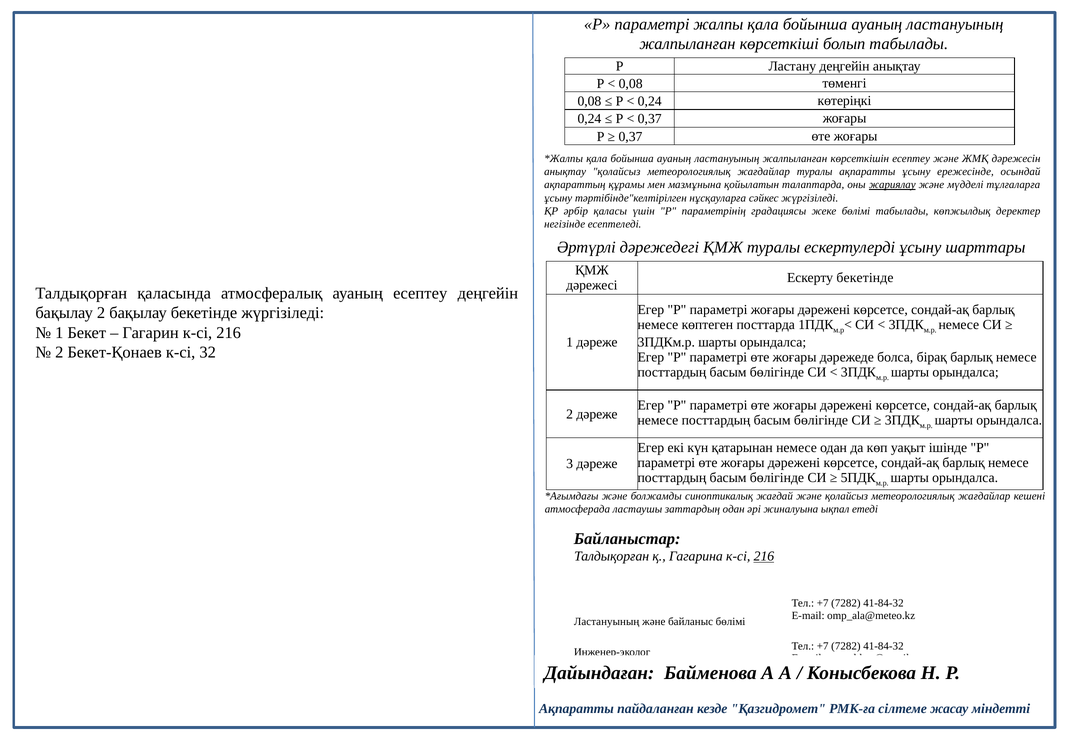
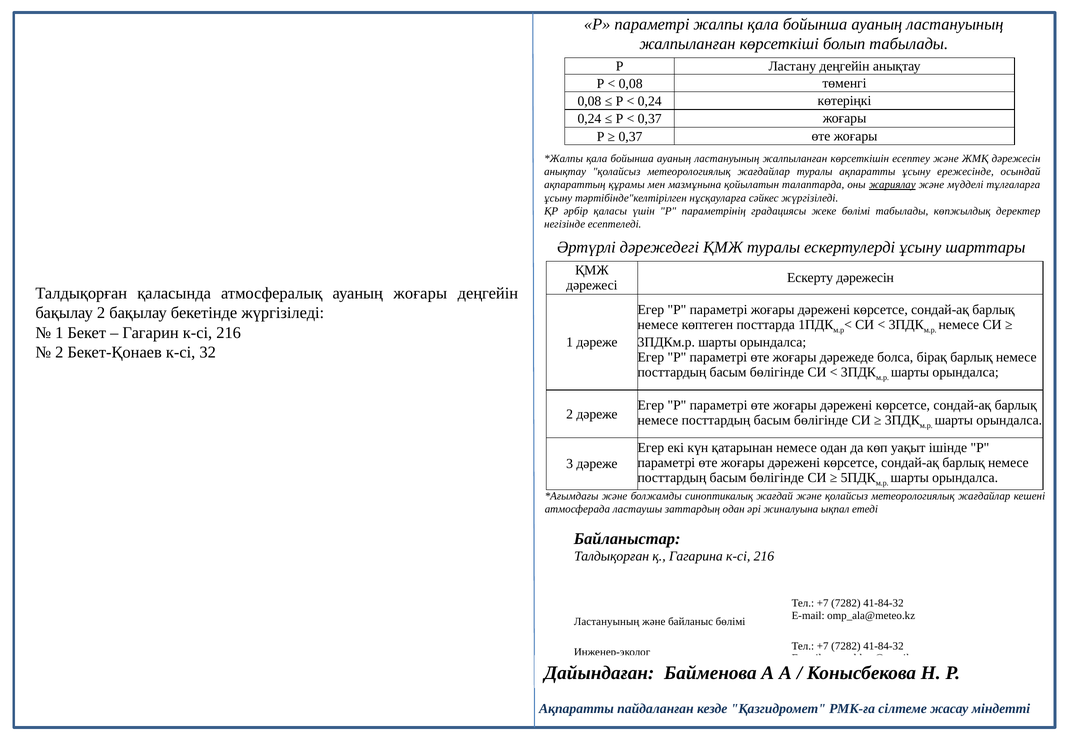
Ескерту бекетінде: бекетінде -> дәрежесін
ауаның есептеу: есептеу -> жоғары
216 at (764, 556) underline: present -> none
